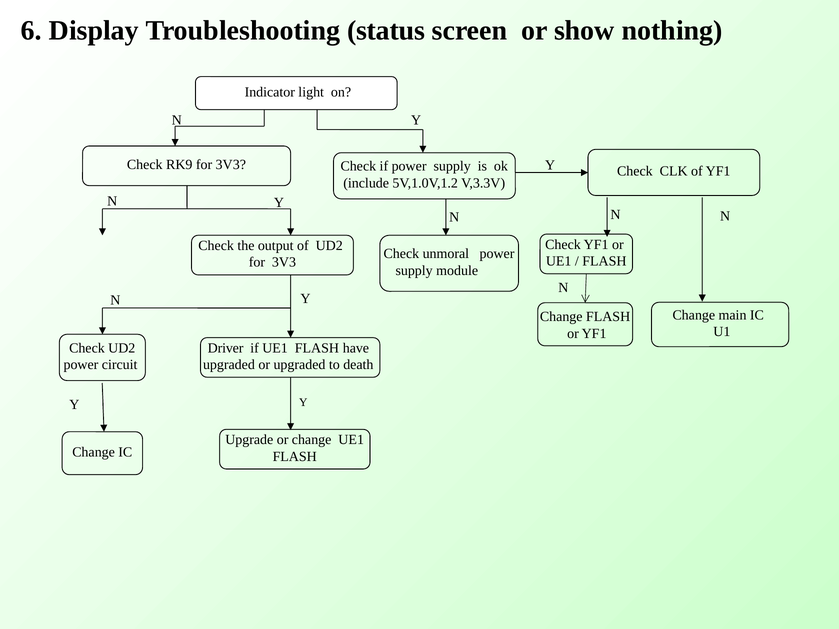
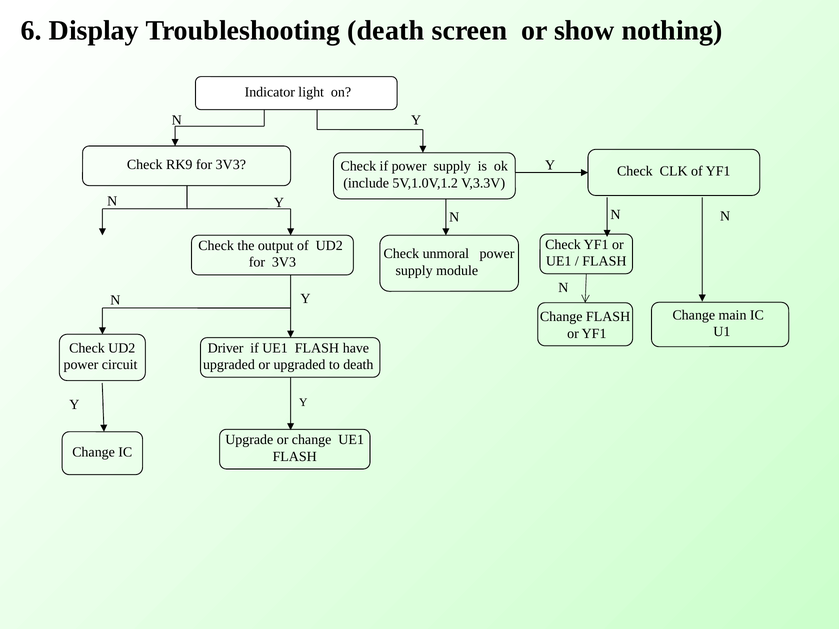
Troubleshooting status: status -> death
